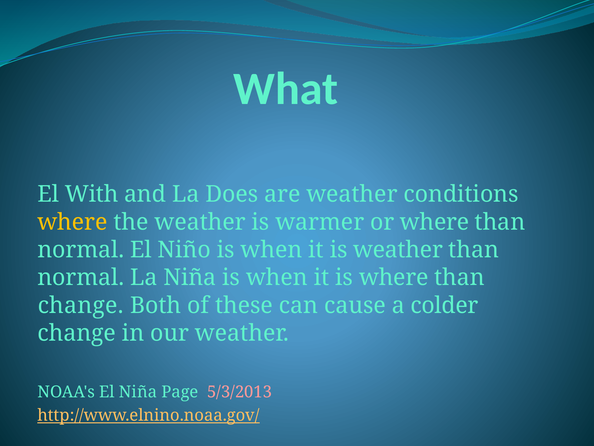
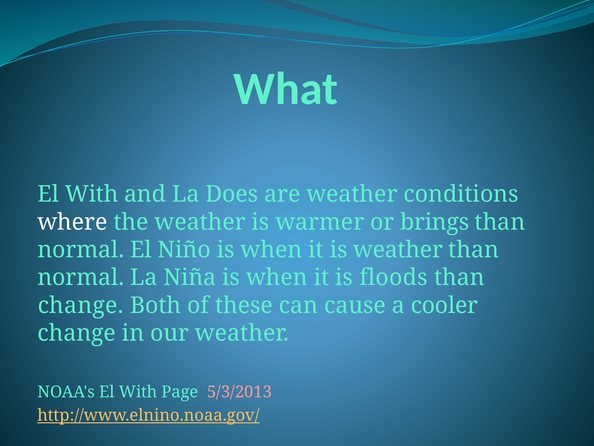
where at (72, 222) colour: yellow -> white
or where: where -> brings
is where: where -> floods
colder: colder -> cooler
NOAA's El Niña: Niña -> With
